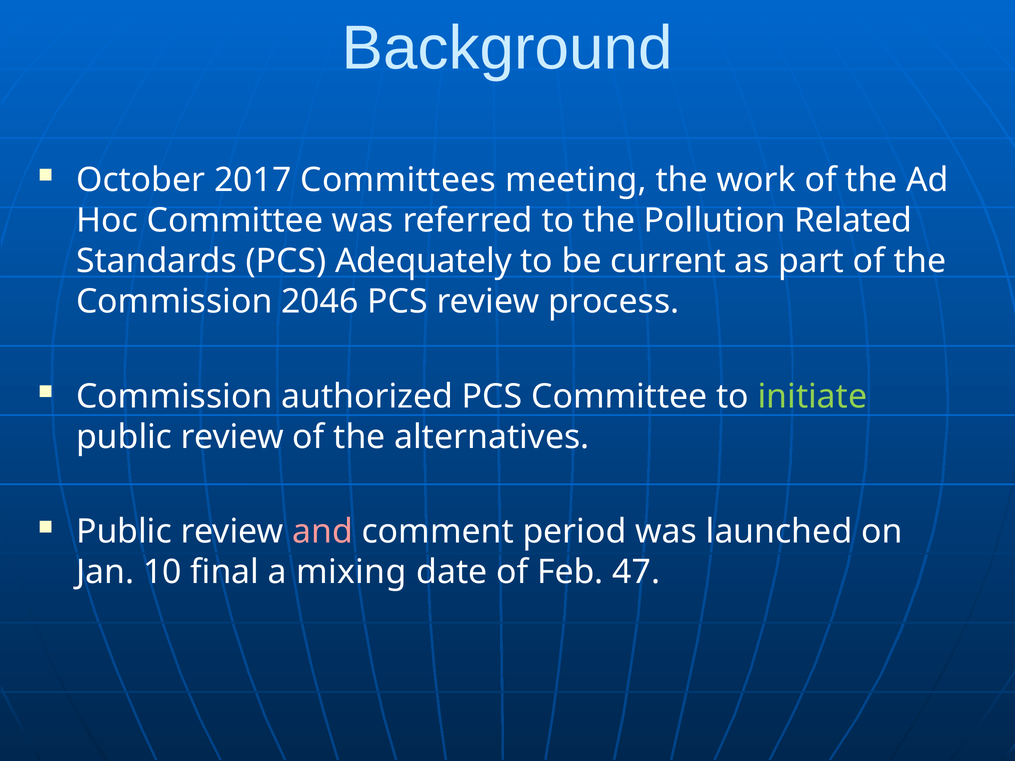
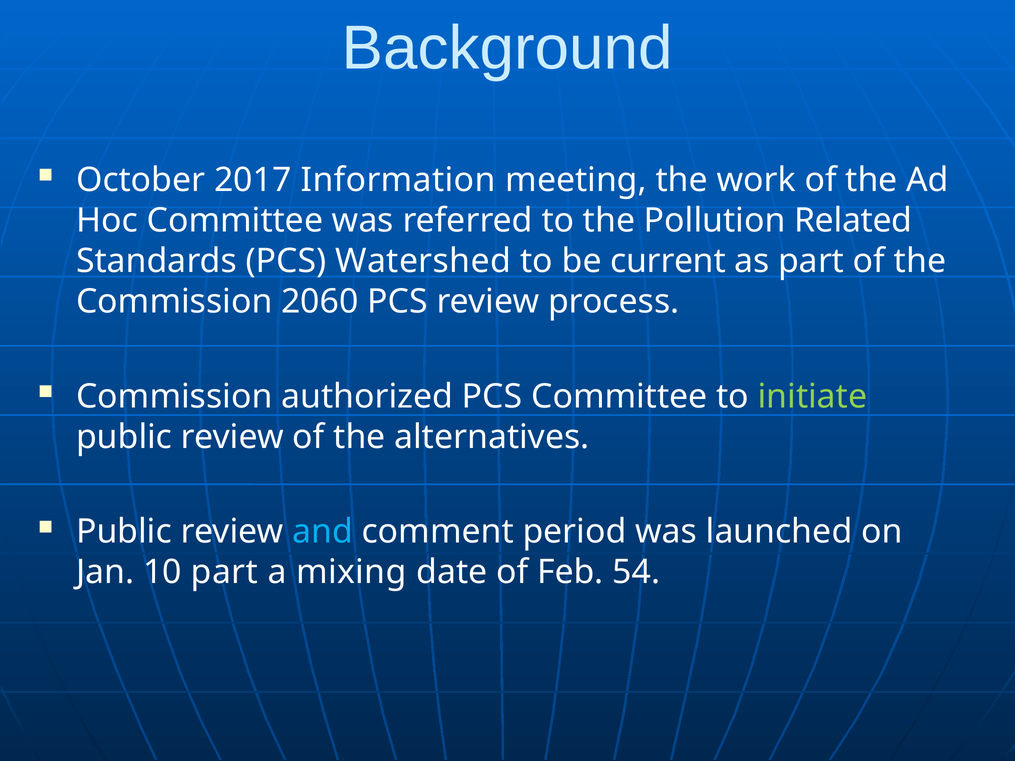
Committees: Committees -> Information
Adequately: Adequately -> Watershed
2046: 2046 -> 2060
and colour: pink -> light blue
10 final: final -> part
47: 47 -> 54
